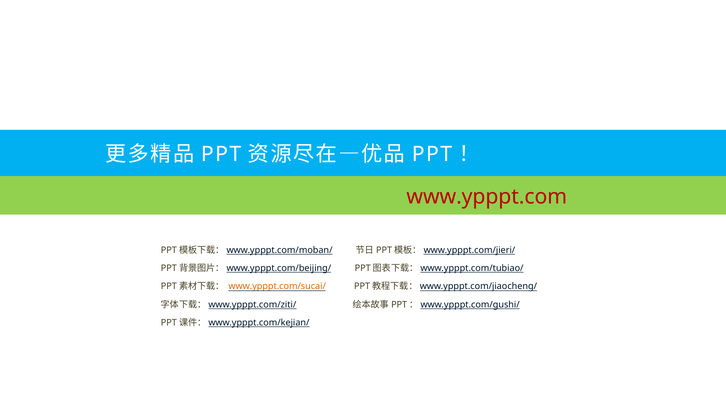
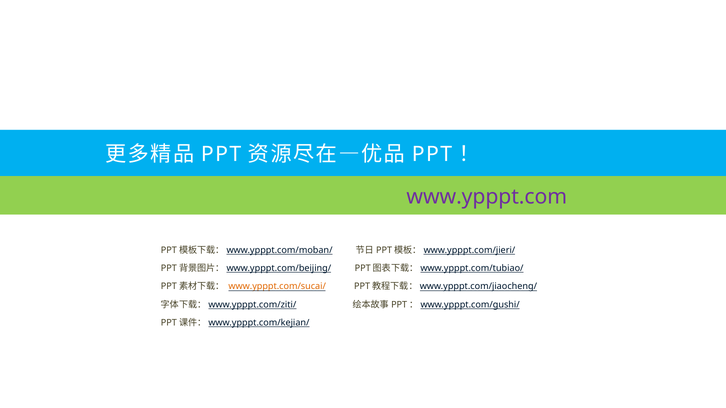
www.ypppt.com colour: red -> purple
